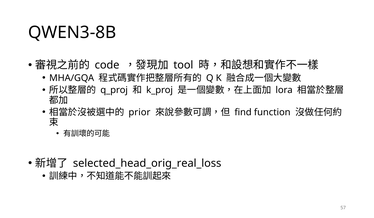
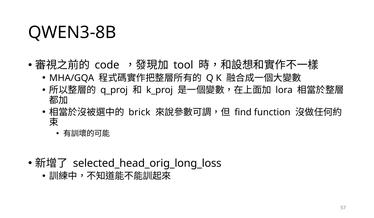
prior: prior -> brick
selected_head_orig_real_loss: selected_head_orig_real_loss -> selected_head_orig_long_loss
